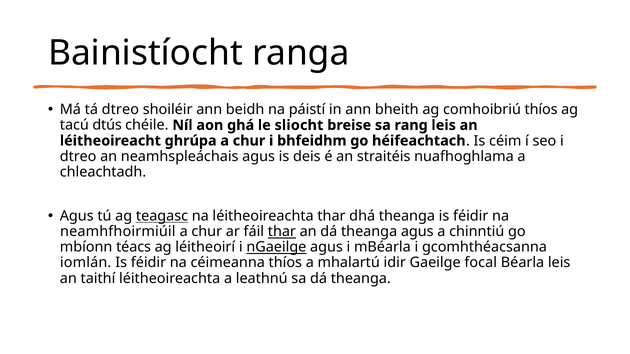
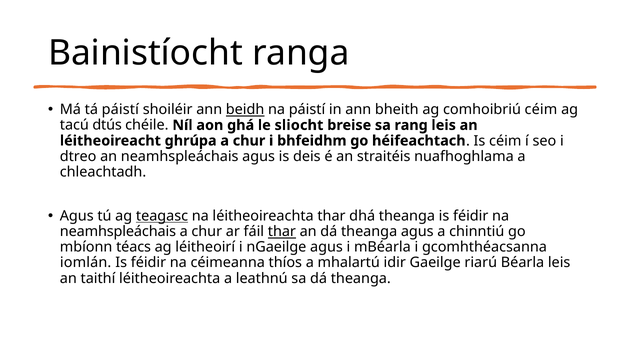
tá dtreo: dtreo -> páistí
beidh underline: none -> present
comhoibriú thíos: thíos -> céim
neamhfhoirmiúil at (118, 232): neamhfhoirmiúil -> neamhspleáchais
nGaeilge underline: present -> none
focal: focal -> riarú
